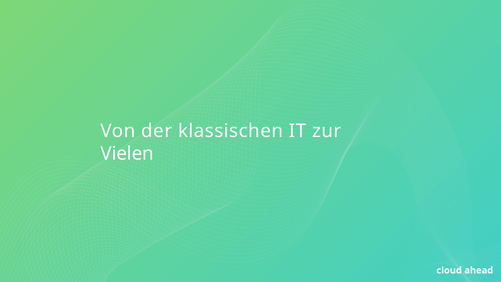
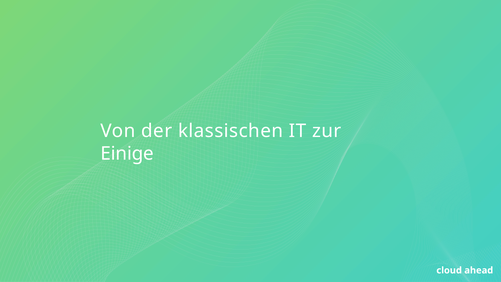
Vielen: Vielen -> Einige
